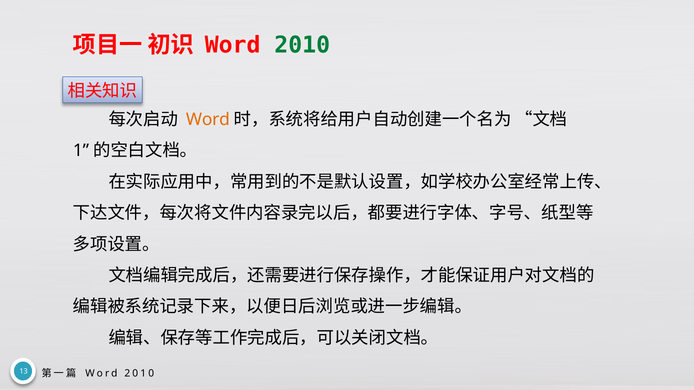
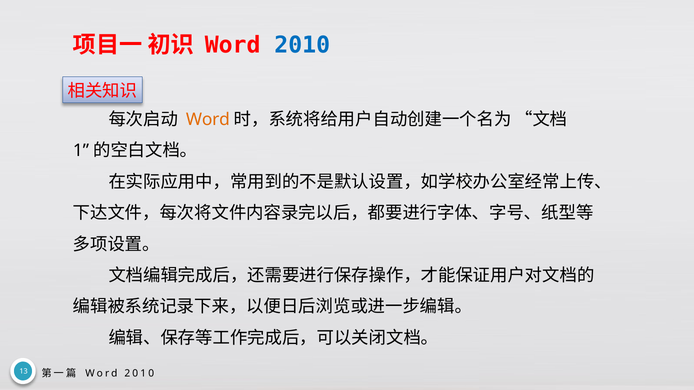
2010 at (302, 45) colour: green -> blue
